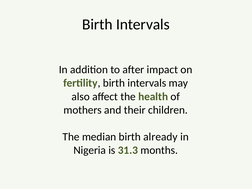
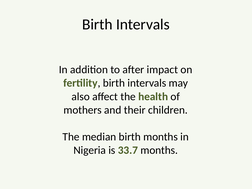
birth already: already -> months
31.3: 31.3 -> 33.7
